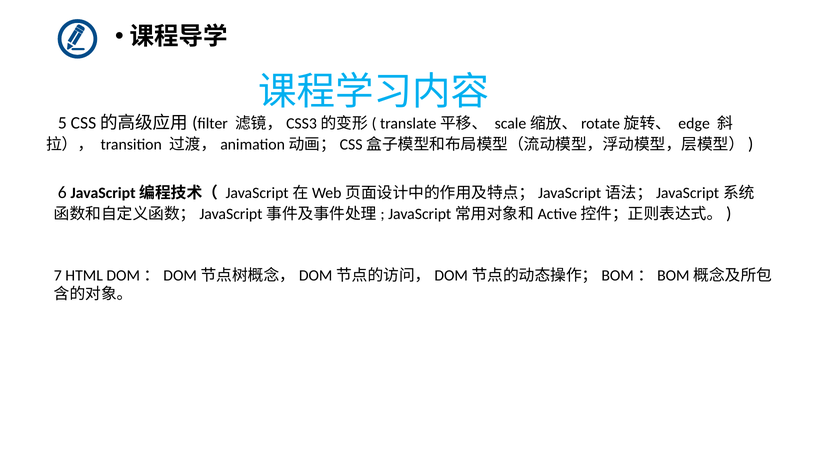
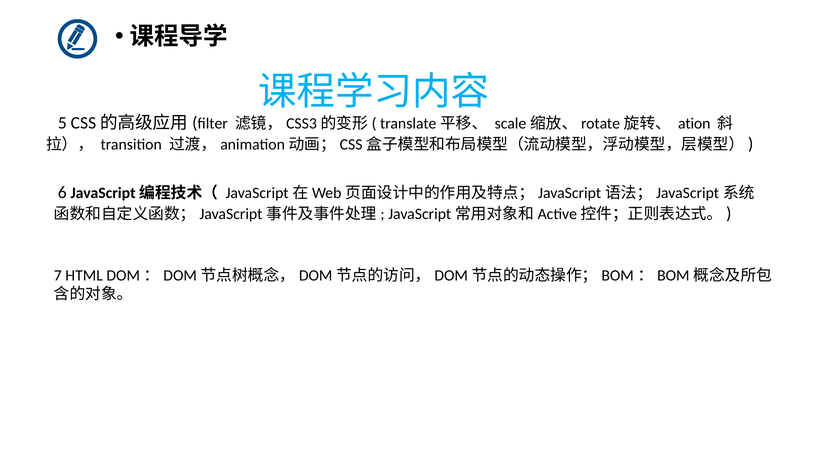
edge: edge -> ation
